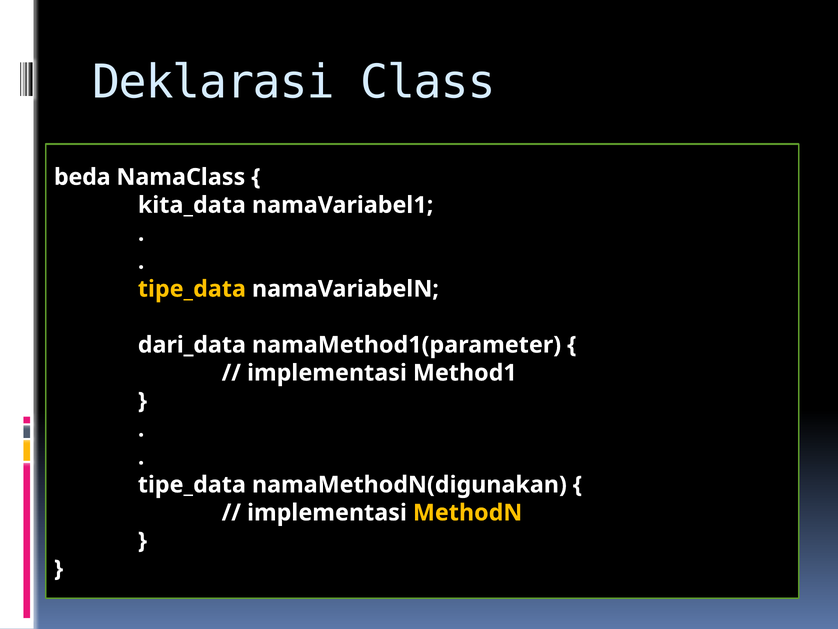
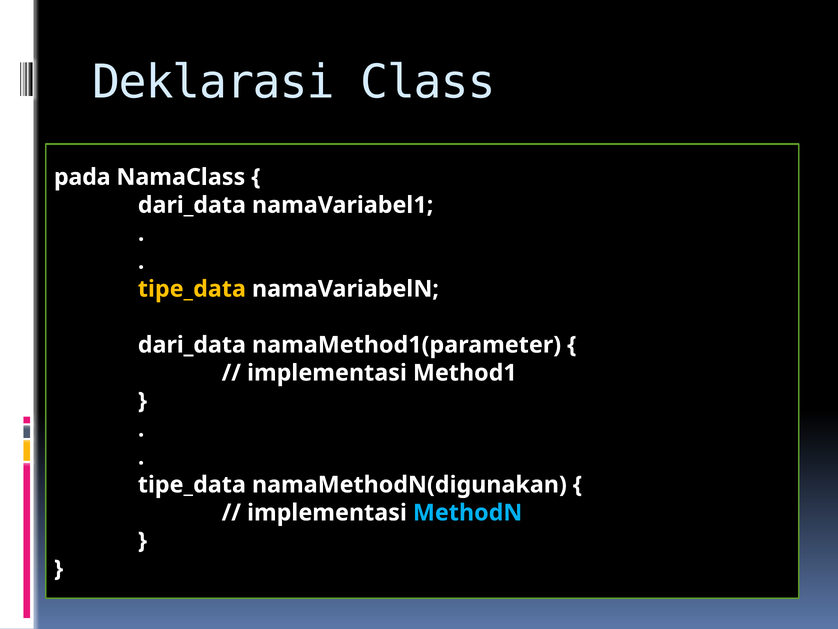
beda: beda -> pada
kita_data at (192, 205): kita_data -> dari_data
MethodN colour: yellow -> light blue
